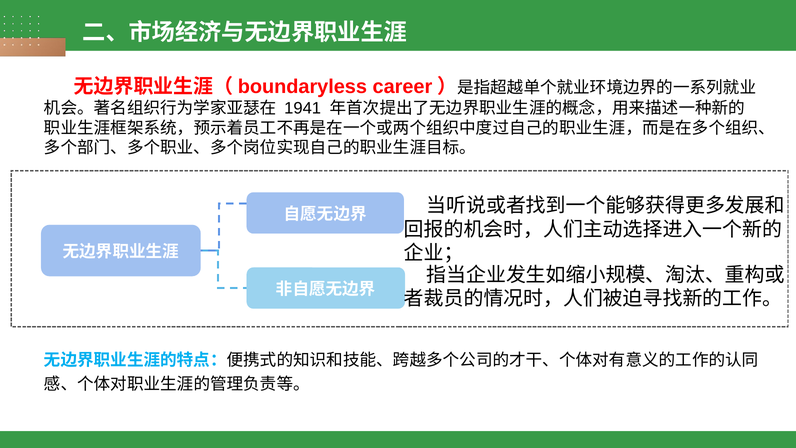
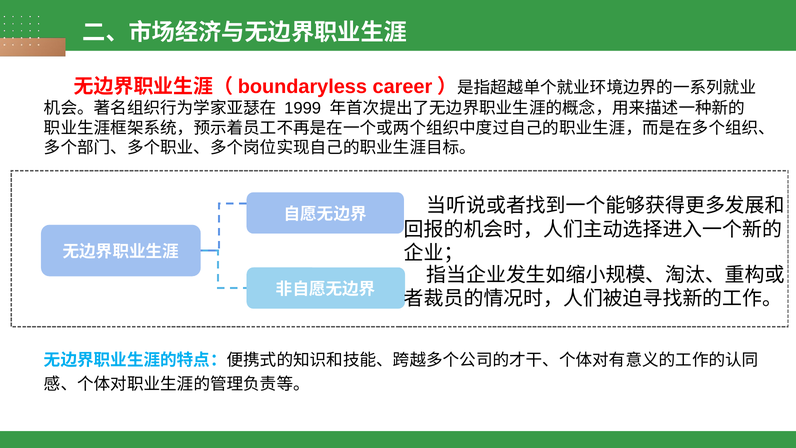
1941: 1941 -> 1999
